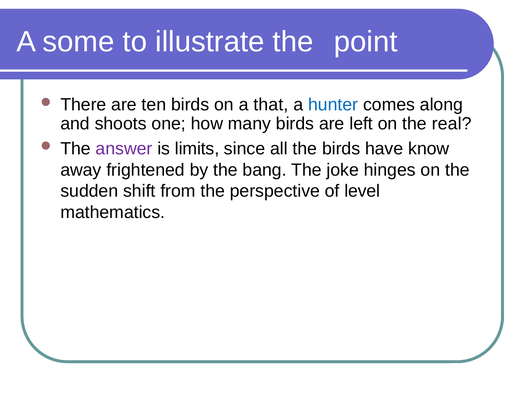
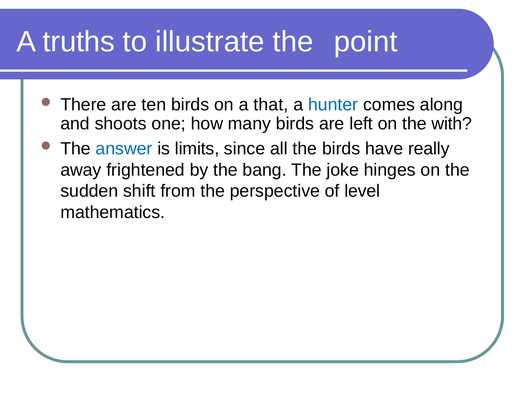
some: some -> truths
real: real -> with
answer colour: purple -> blue
know: know -> really
